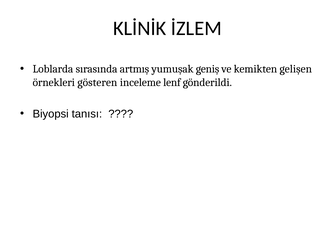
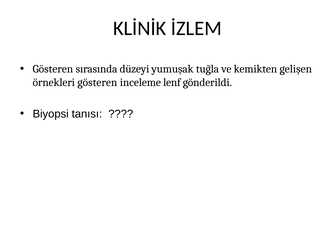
Loblarda at (53, 69): Loblarda -> Gösteren
artmış: artmış -> düzeyi
geniş: geniş -> tuğla
